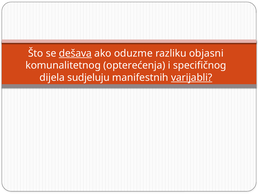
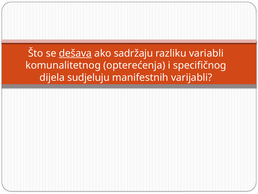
oduzme: oduzme -> sadržaju
objasni: objasni -> variabli
varijabli underline: present -> none
